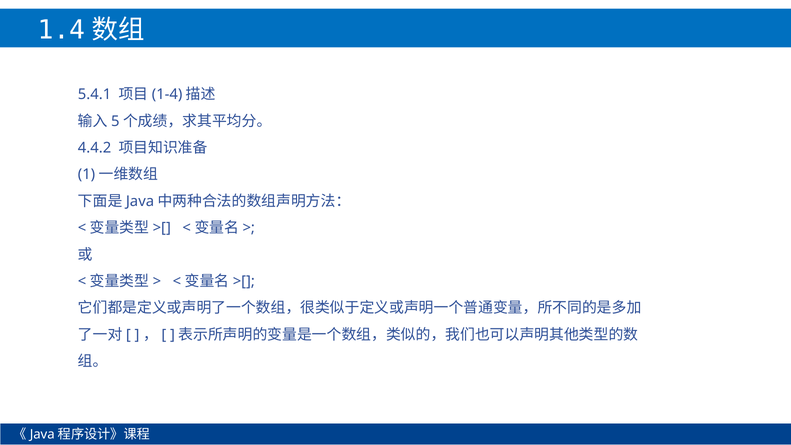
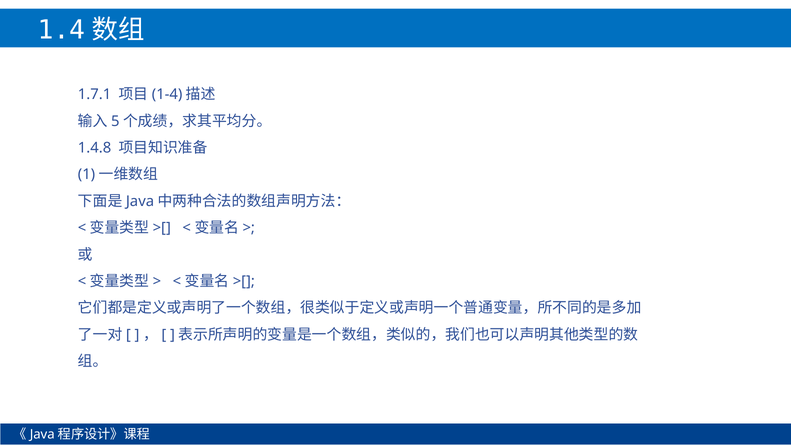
5.4.1: 5.4.1 -> 1.7.1
4.4.2: 4.4.2 -> 1.4.8
